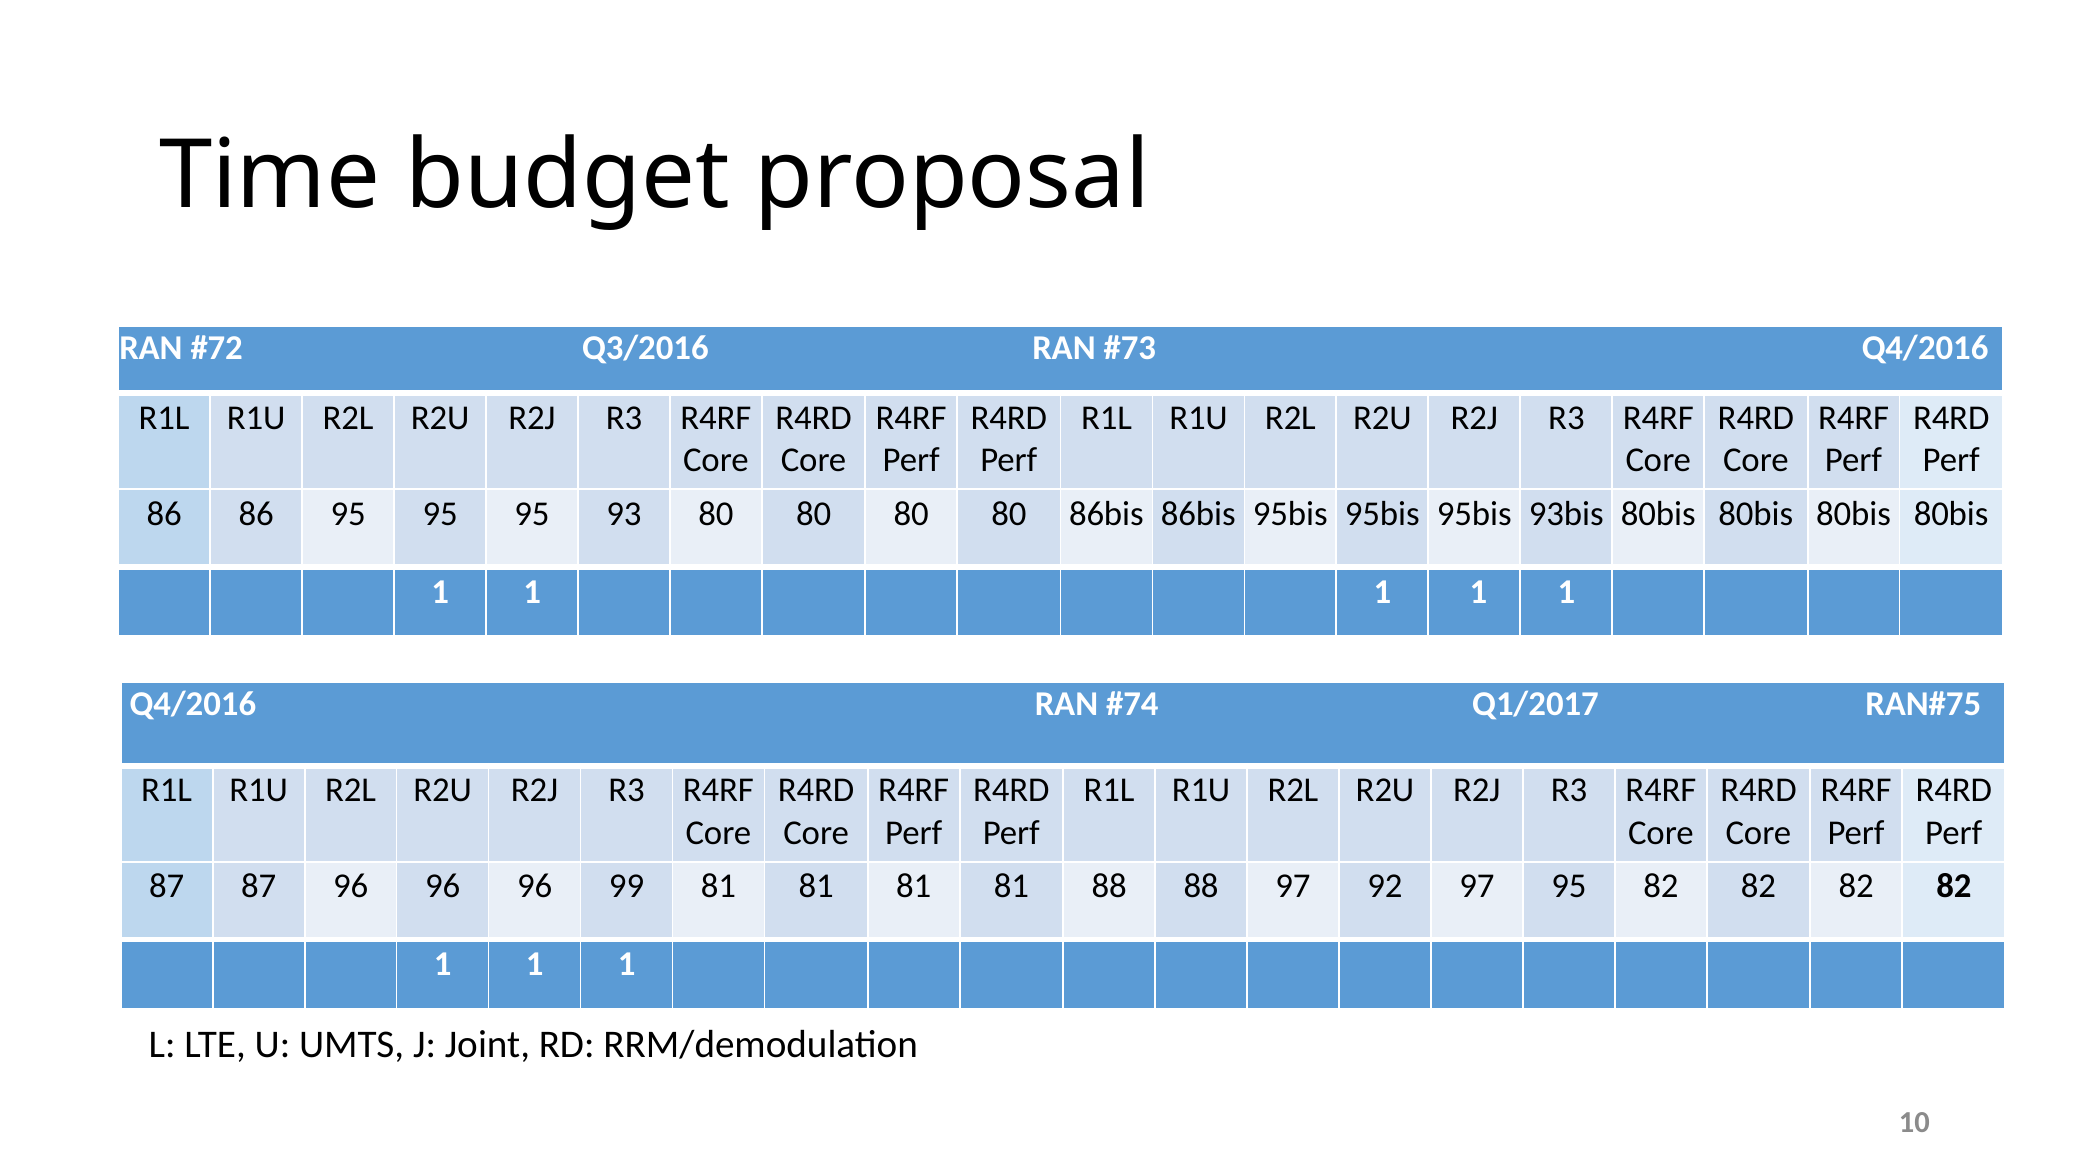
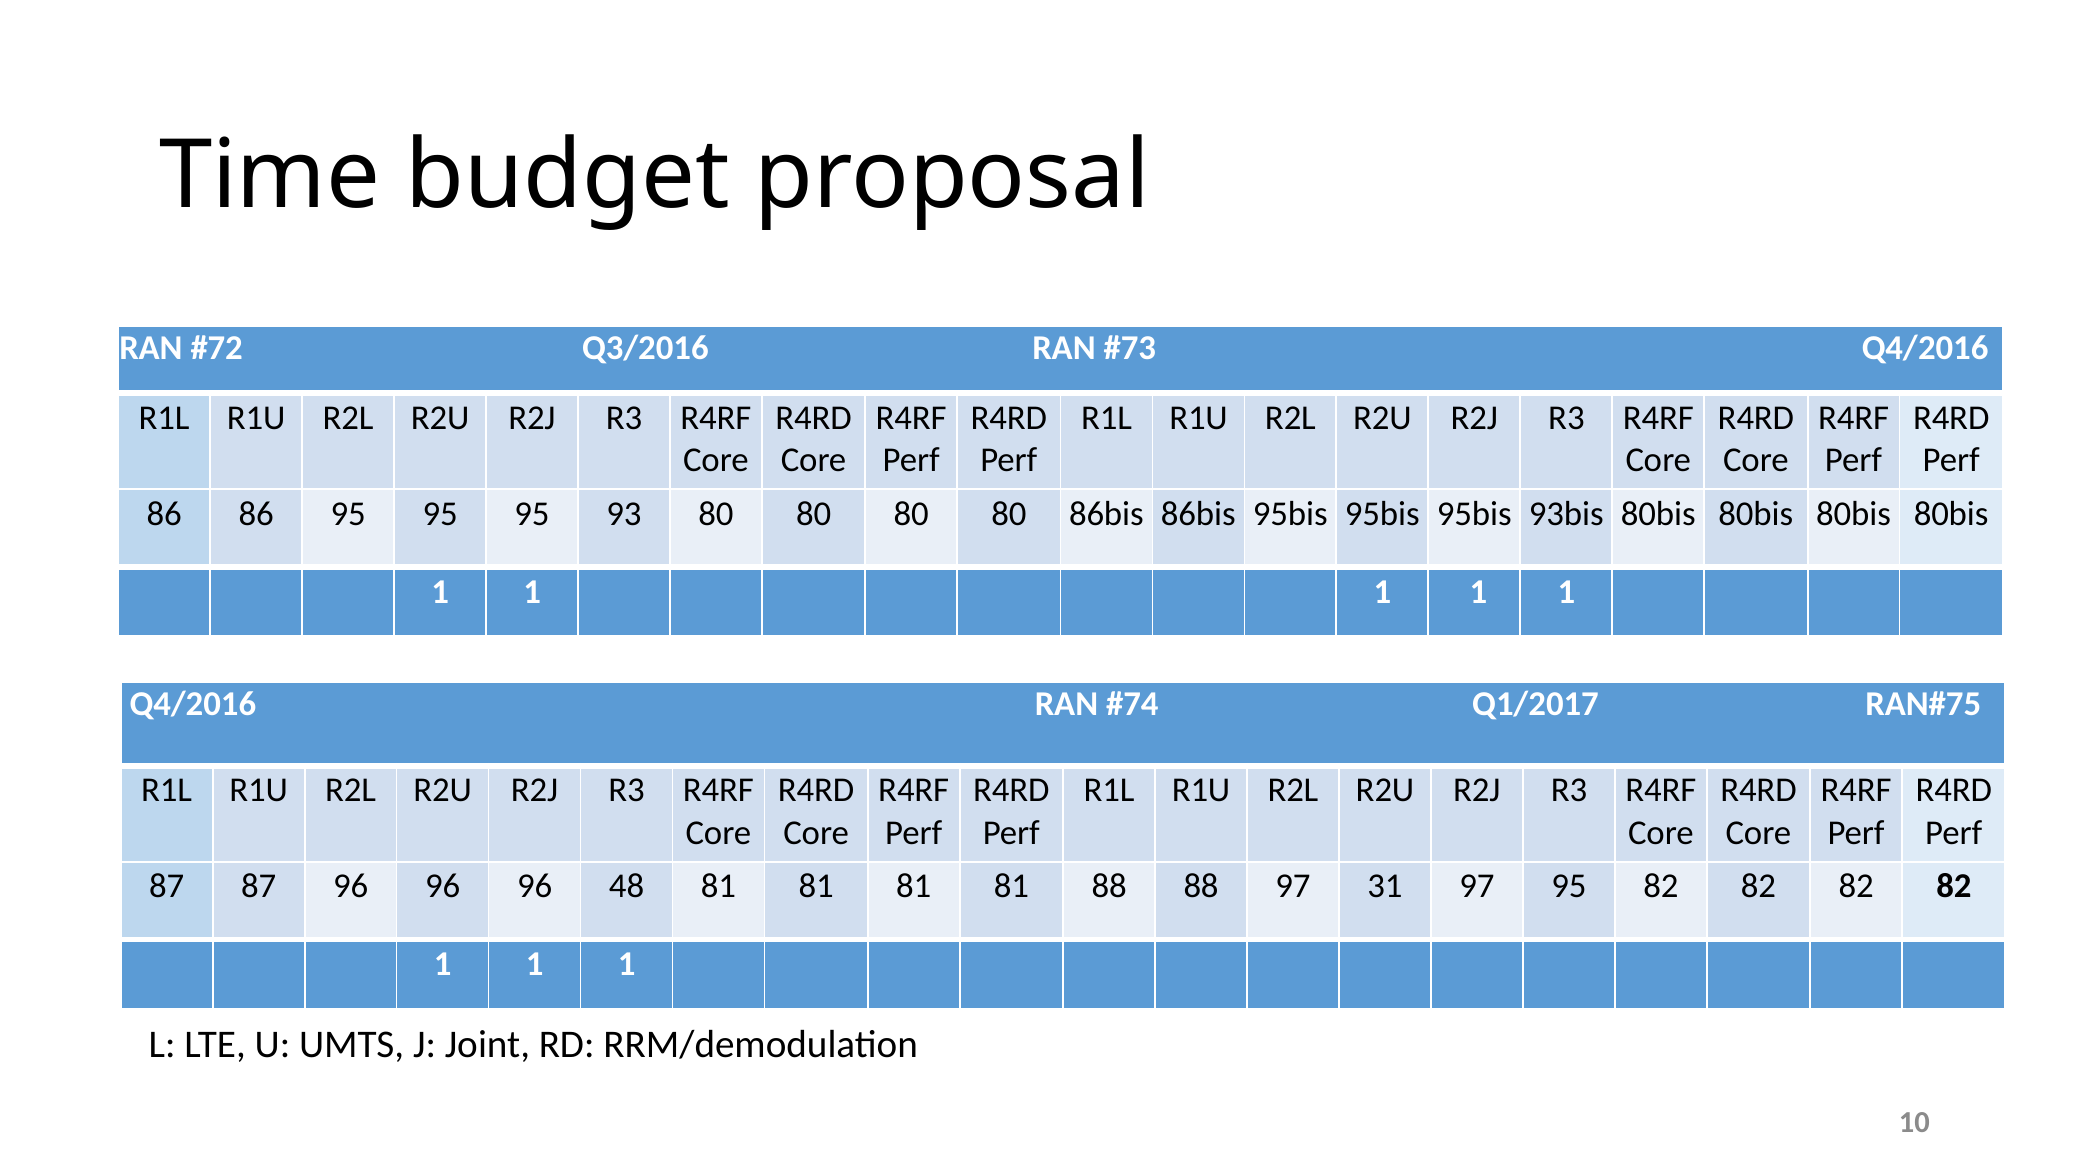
99: 99 -> 48
92: 92 -> 31
